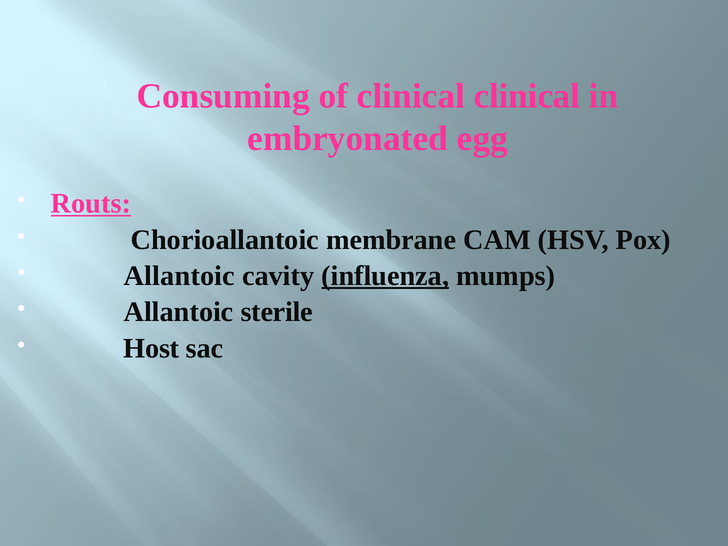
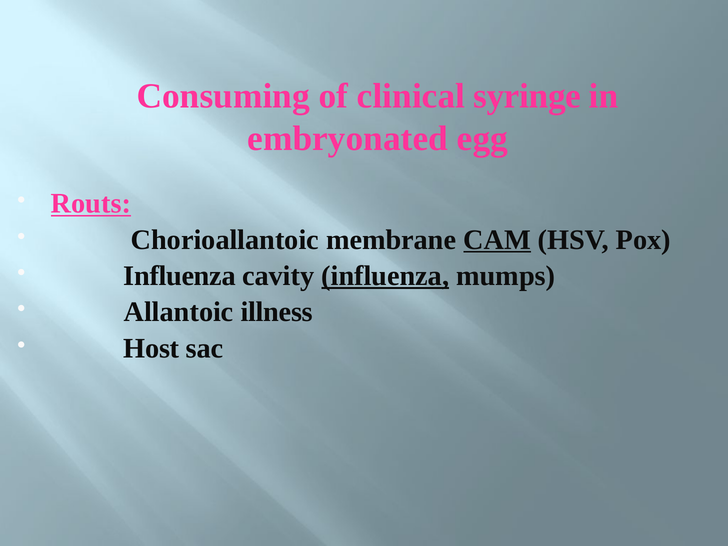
clinical clinical: clinical -> syringe
CAM underline: none -> present
Allantoic at (179, 276): Allantoic -> Influenza
sterile: sterile -> illness
